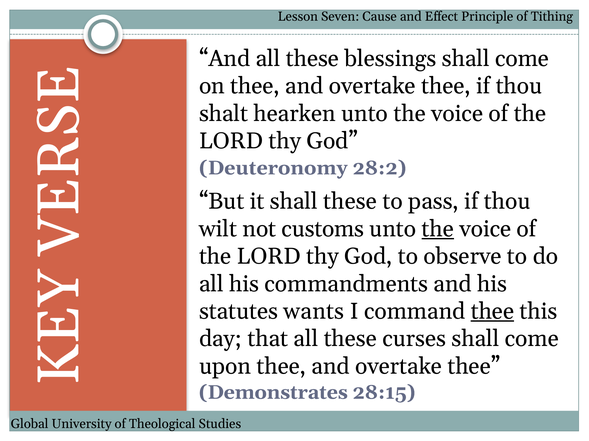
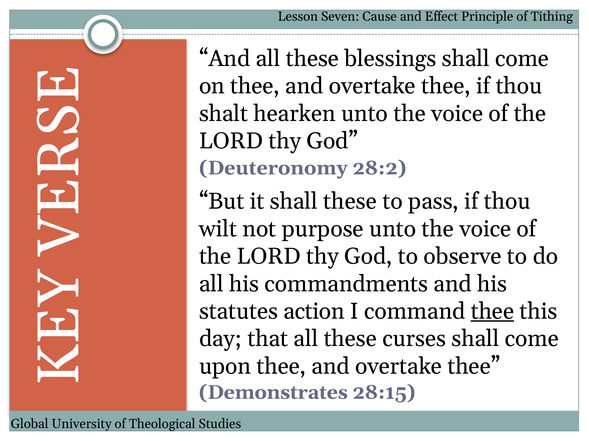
customs: customs -> purpose
the at (438, 229) underline: present -> none
wants: wants -> action
